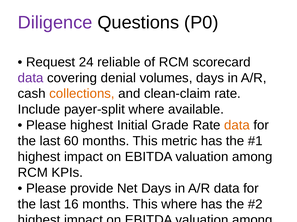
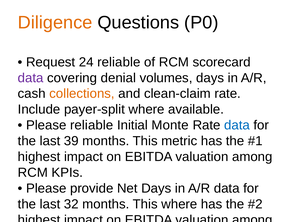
Diligence colour: purple -> orange
Please highest: highest -> reliable
Grade: Grade -> Monte
data at (237, 126) colour: orange -> blue
60: 60 -> 39
16: 16 -> 32
